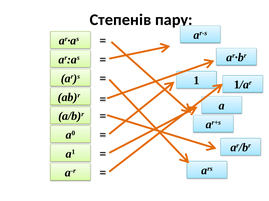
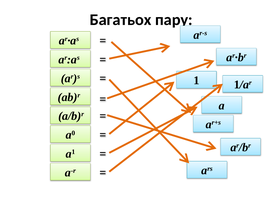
Степенів: Степенів -> Багатьох
